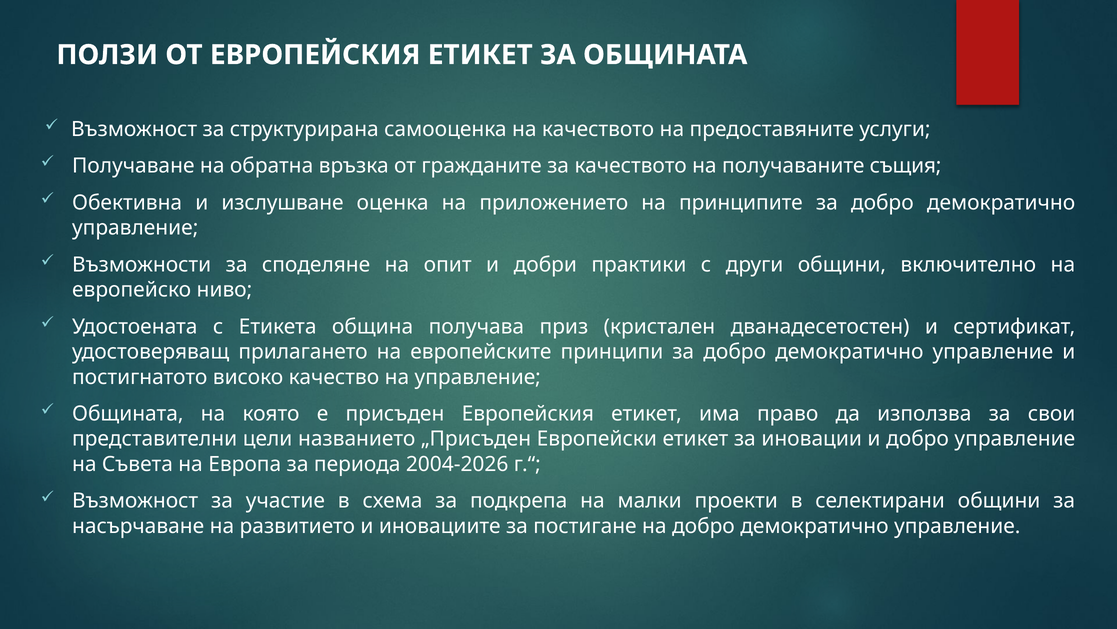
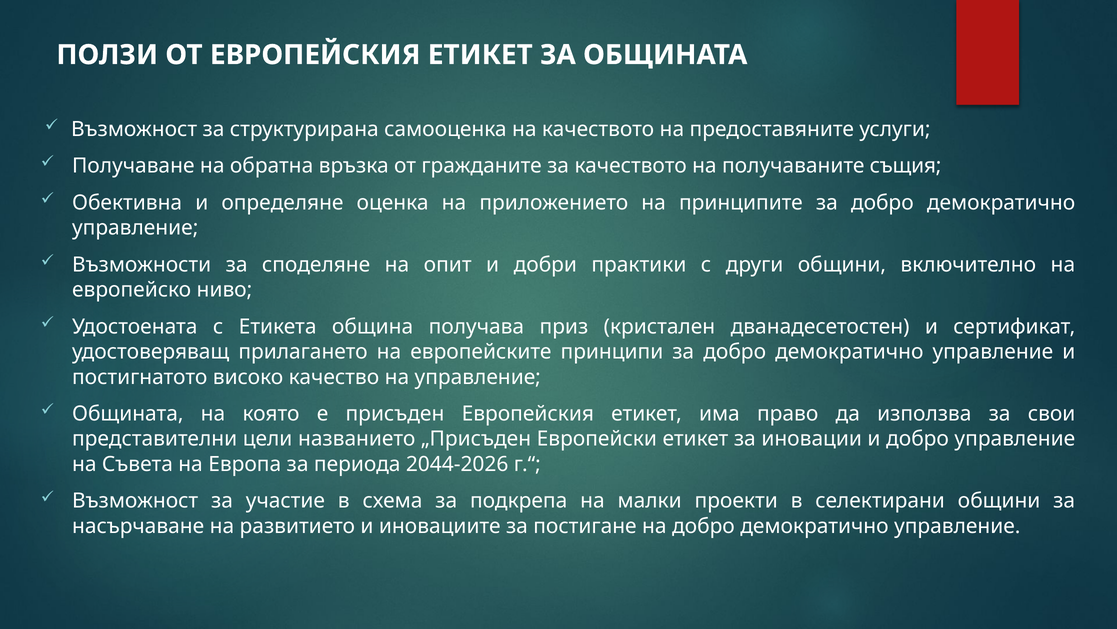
изслушване: изслушване -> определяне
2004-2026: 2004-2026 -> 2044-2026
